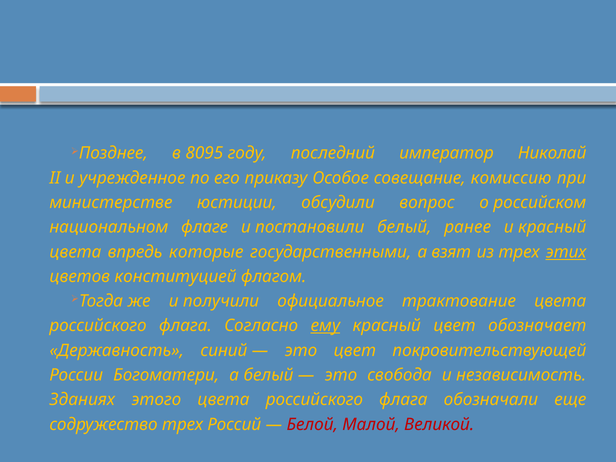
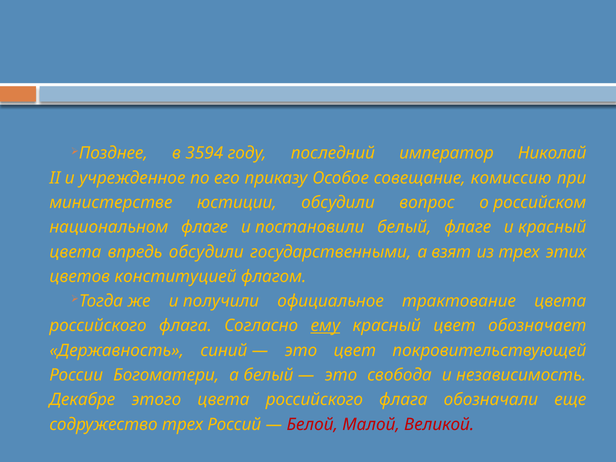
8095: 8095 -> 3594
белый ранее: ранее -> флаге
впредь которые: которые -> обсудили
этих underline: present -> none
Зданиях: Зданиях -> Декабре
